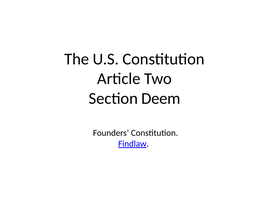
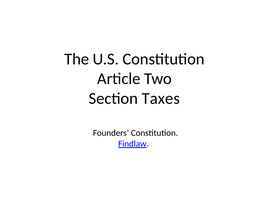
Deem: Deem -> Taxes
